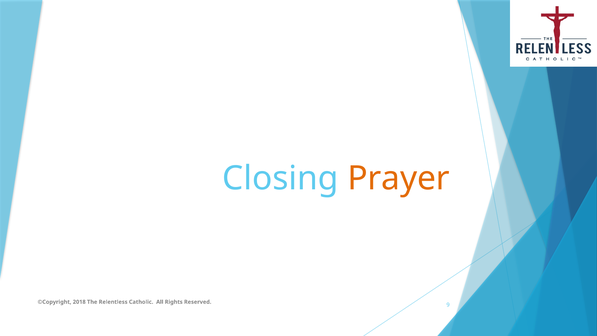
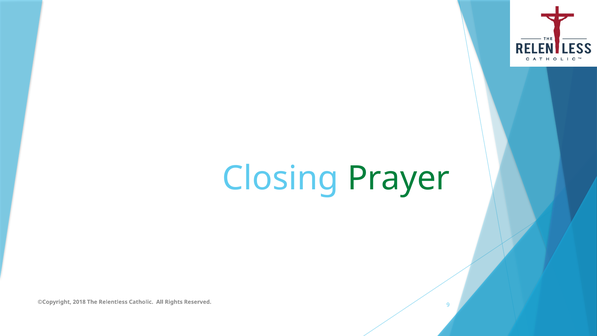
Prayer colour: orange -> green
